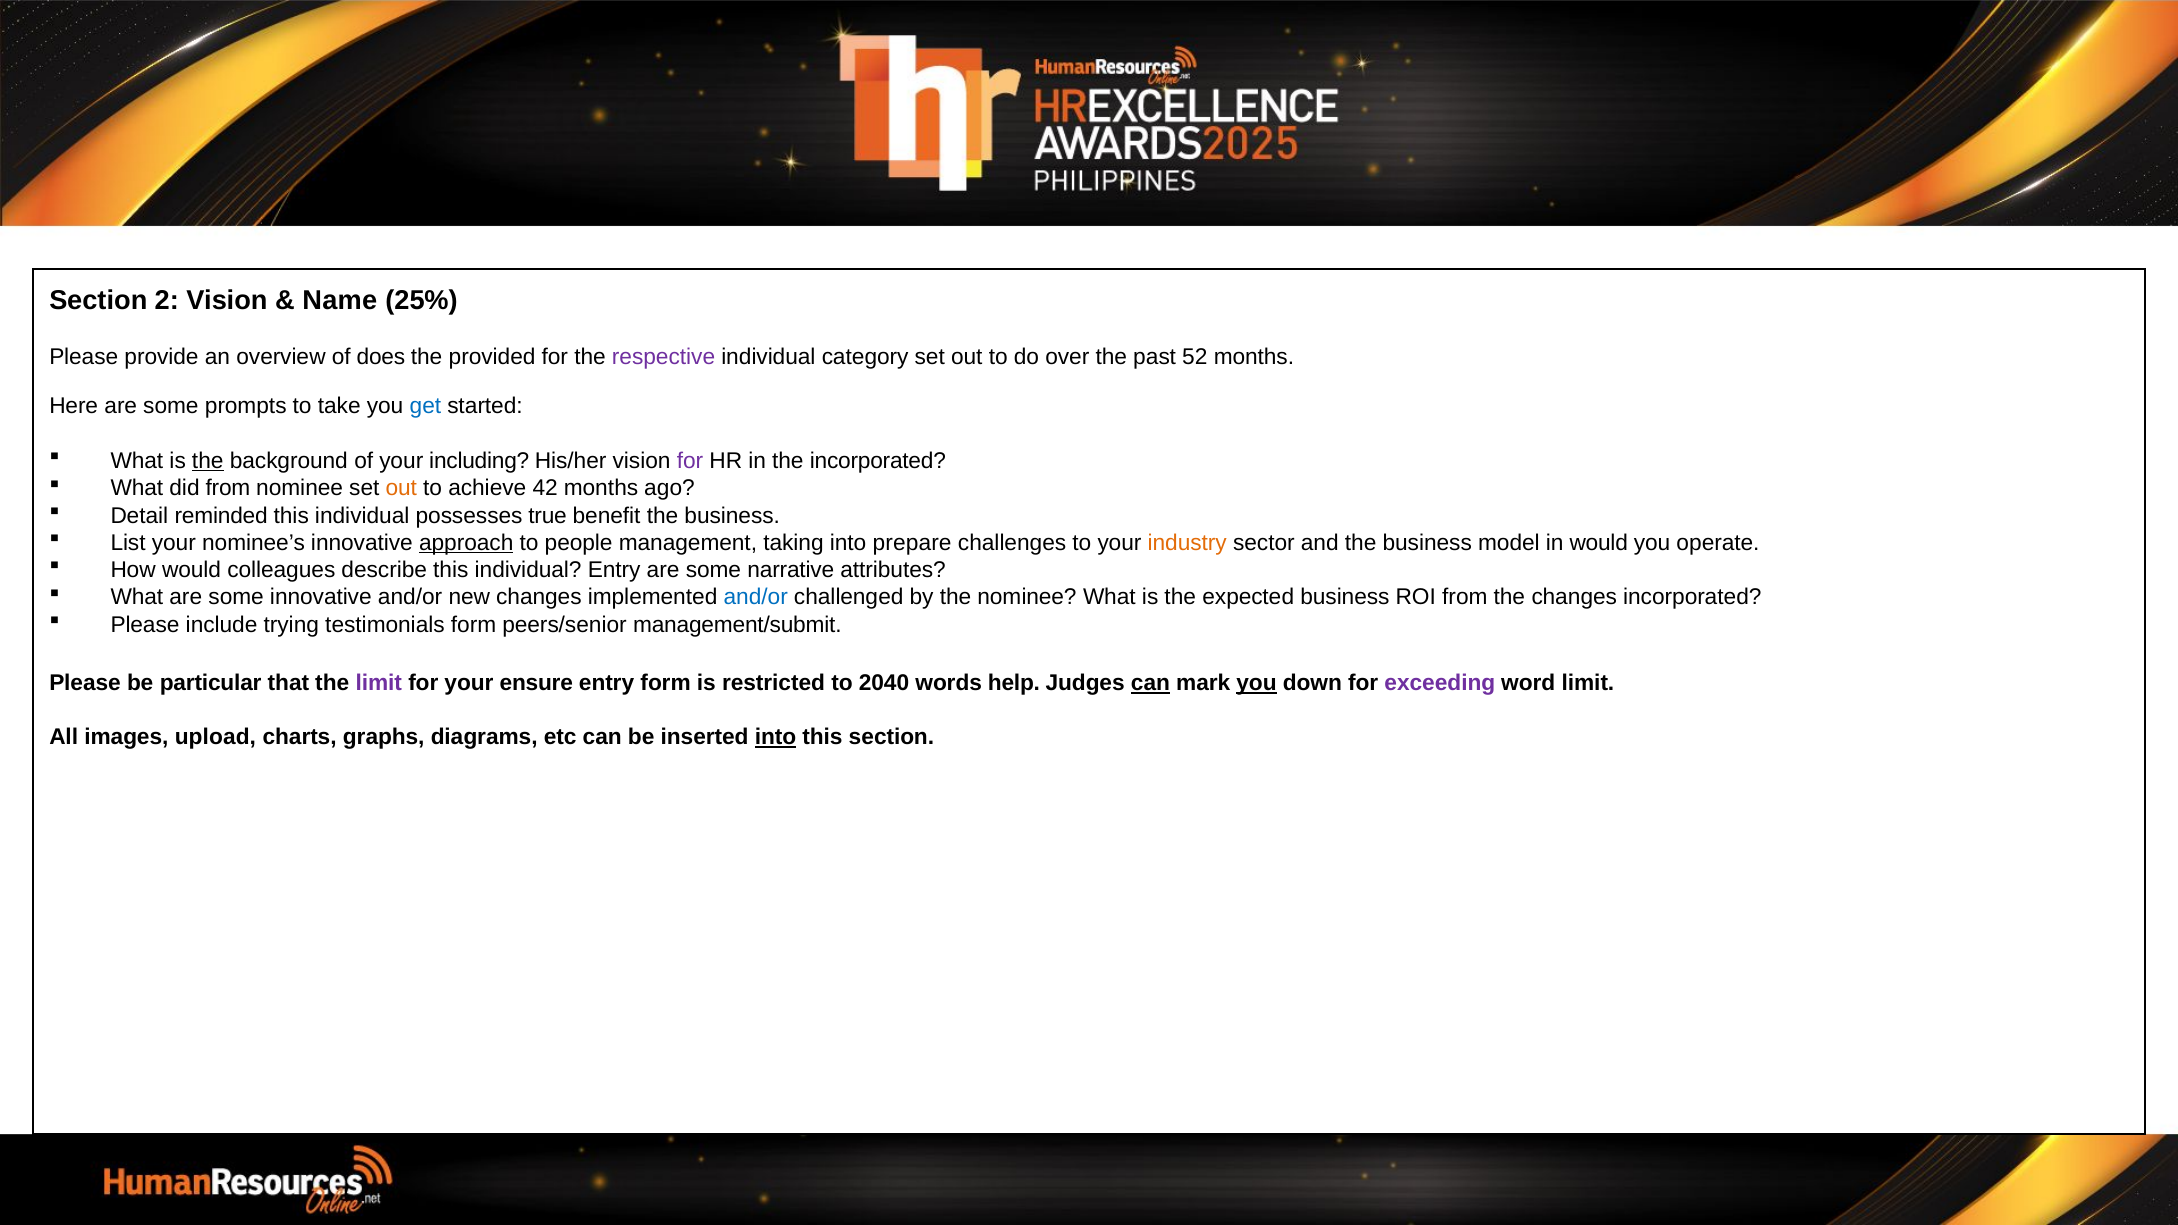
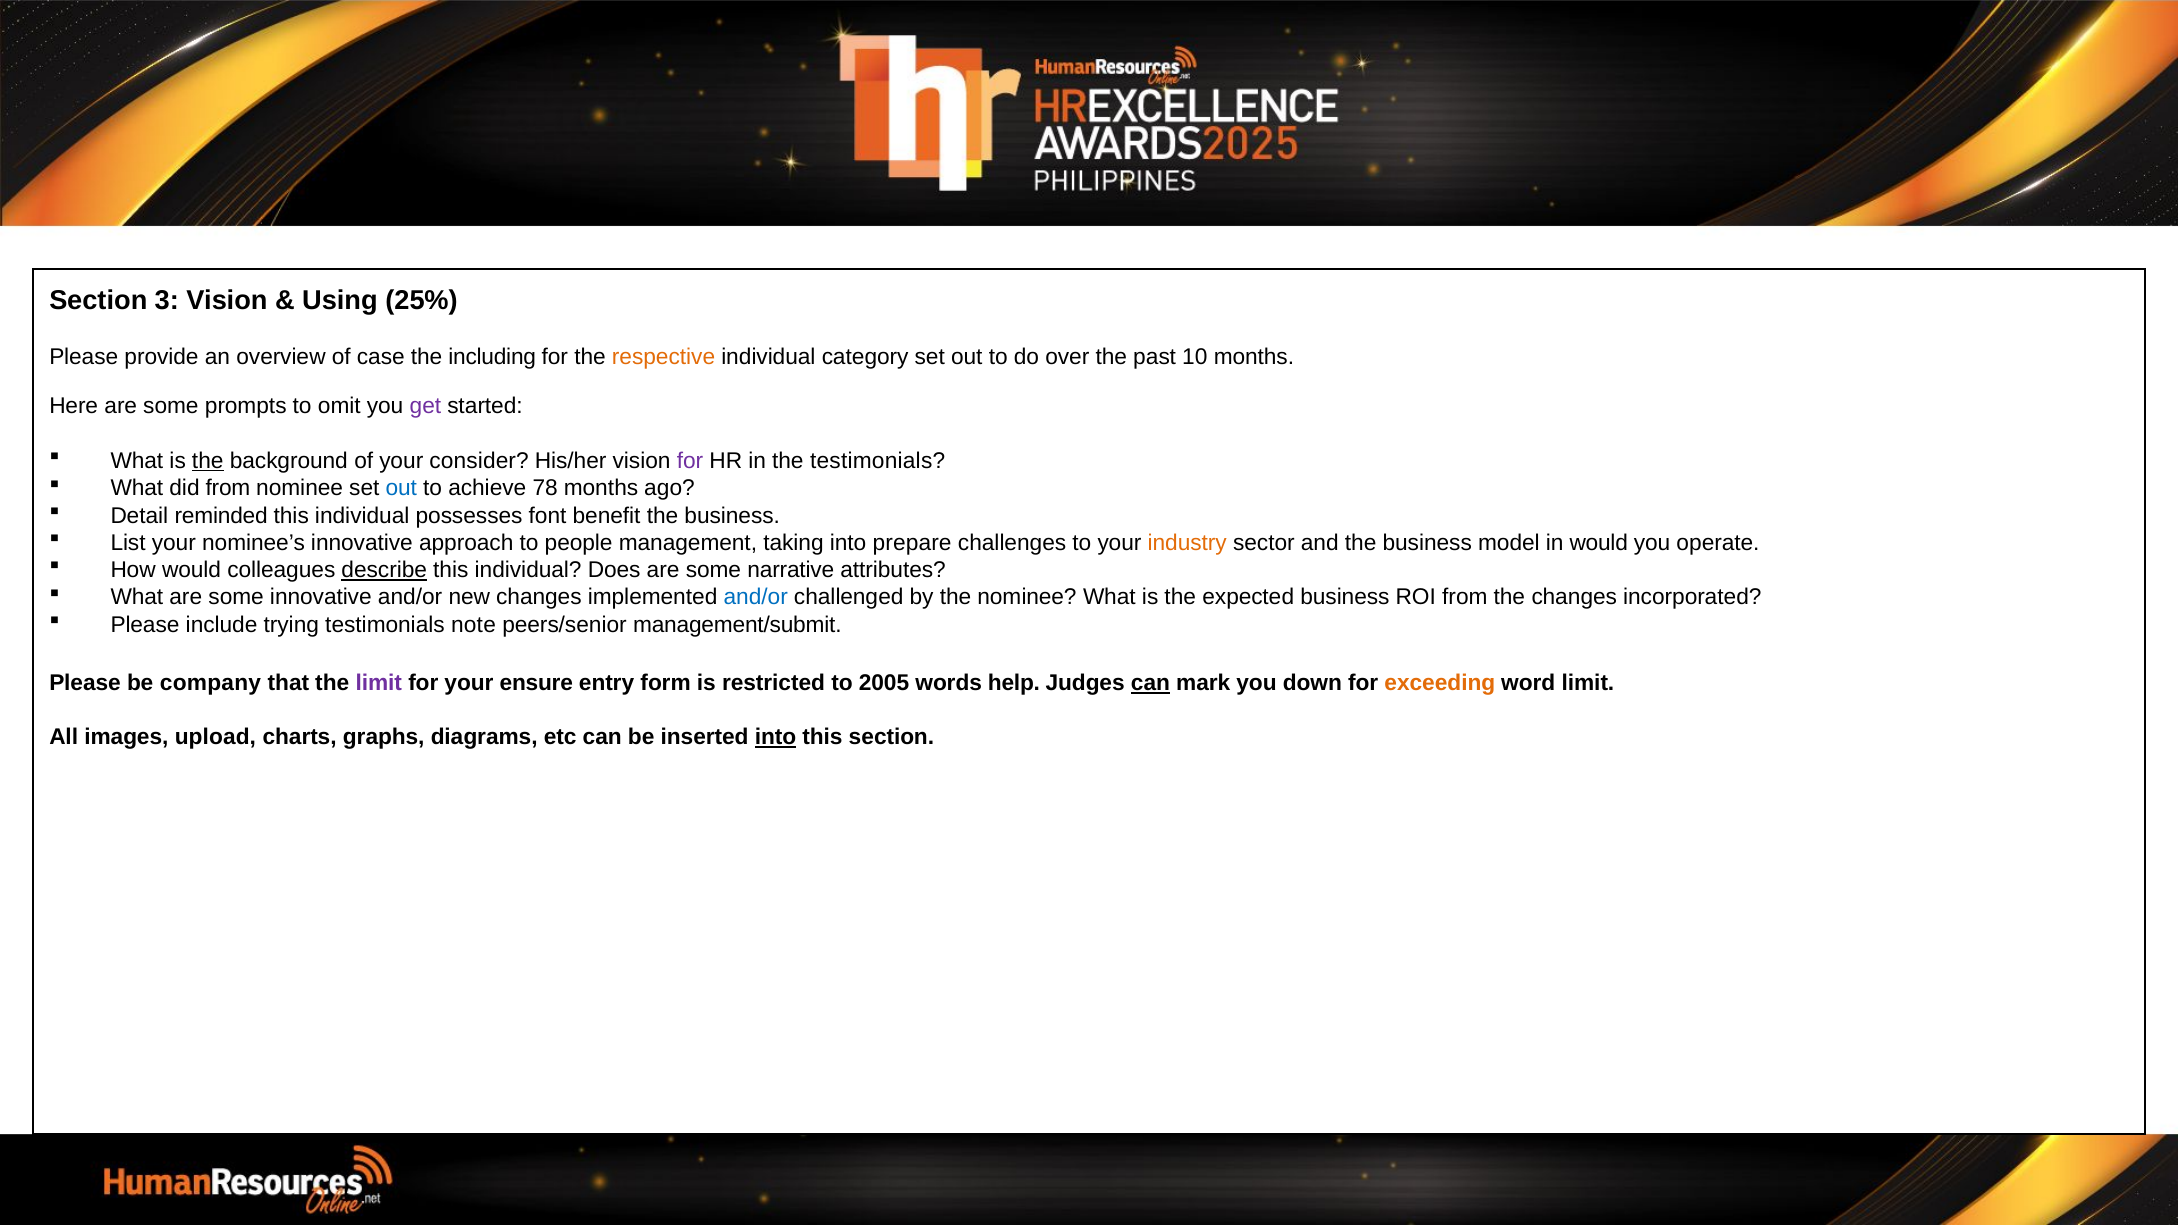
2: 2 -> 3
Name: Name -> Using
does: does -> case
provided: provided -> including
respective colour: purple -> orange
52: 52 -> 10
take: take -> omit
get colour: blue -> purple
including: including -> consider
the incorporated: incorporated -> testimonials
out at (401, 488) colour: orange -> blue
42: 42 -> 78
true: true -> font
approach underline: present -> none
describe underline: none -> present
individual Entry: Entry -> Does
testimonials form: form -> note
particular: particular -> company
2040: 2040 -> 2005
you at (1257, 683) underline: present -> none
exceeding colour: purple -> orange
